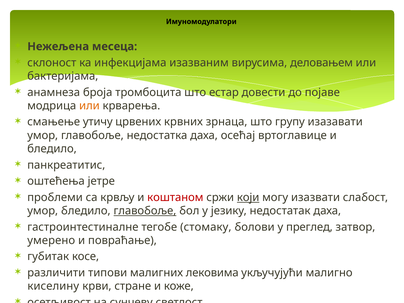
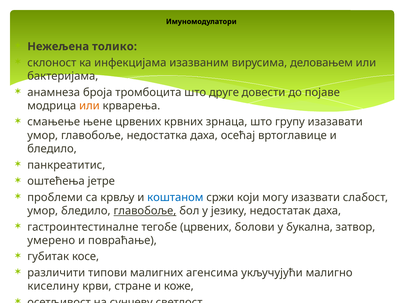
месеца: месеца -> толико
естар: естар -> друге
утичу: утичу -> њене
коштаном colour: red -> blue
који underline: present -> none
тегобе стомаку: стомаку -> црвених
преглед: преглед -> букална
лековима: лековима -> агенсима
